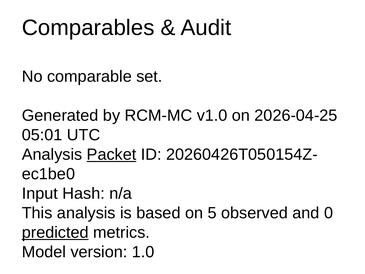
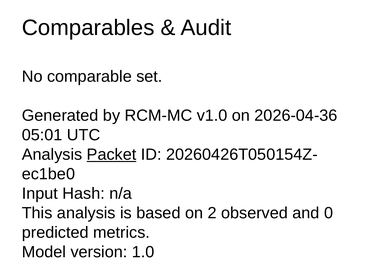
2026-04-25: 2026-04-25 -> 2026-04-36
5: 5 -> 2
predicted underline: present -> none
